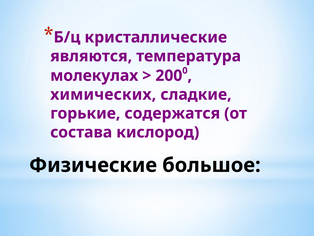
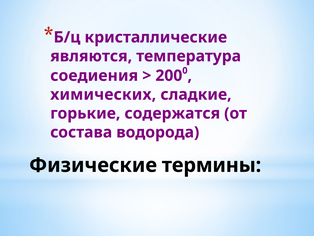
молекулах: молекулах -> соедиения
кислород: кислород -> водорода
большое: большое -> термины
